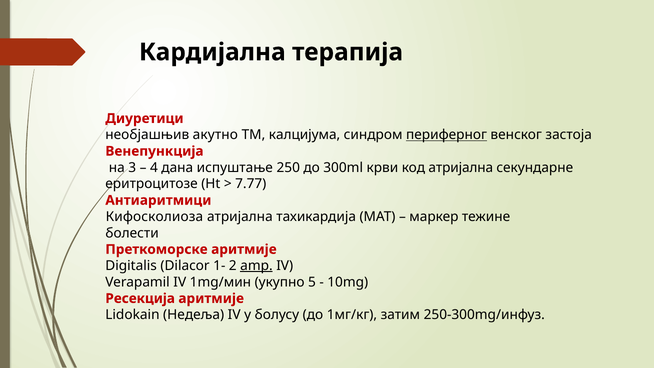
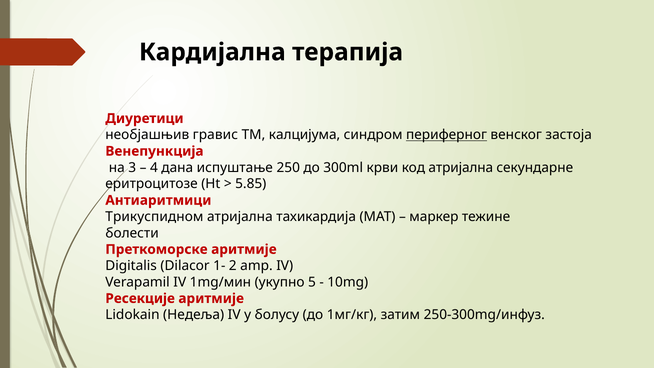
акутно: акутно -> гравис
7.77: 7.77 -> 5.85
Кифосколиоза: Кифосколиоза -> Трикуспидном
amp underline: present -> none
Ресекција: Ресекција -> Ресекције
